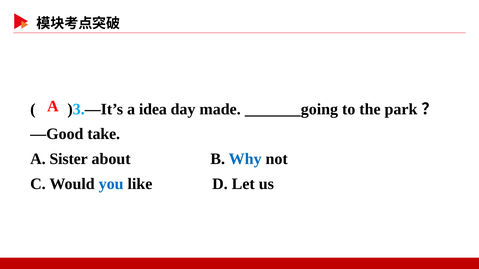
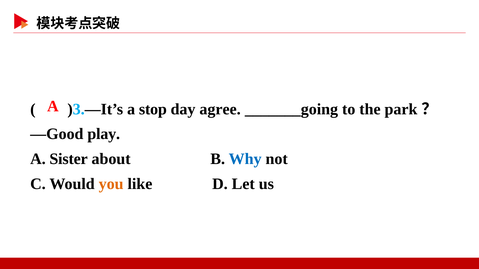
idea: idea -> stop
made: made -> agree
take: take -> play
you colour: blue -> orange
